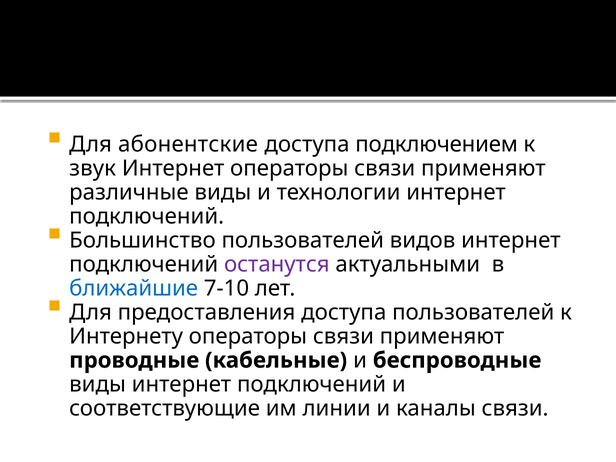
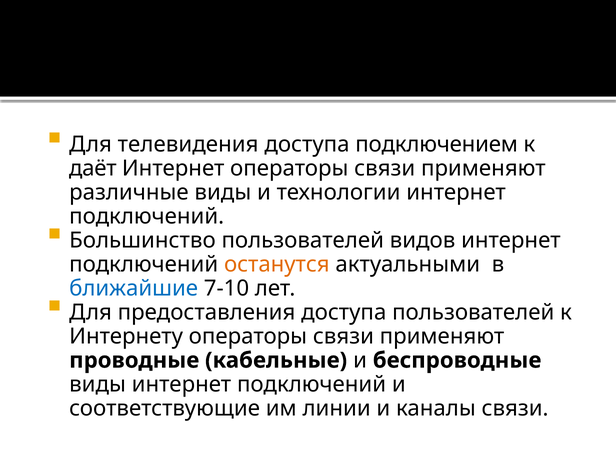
абонентские: абонентские -> телевидения
звук: звук -> даёт
останутся colour: purple -> orange
